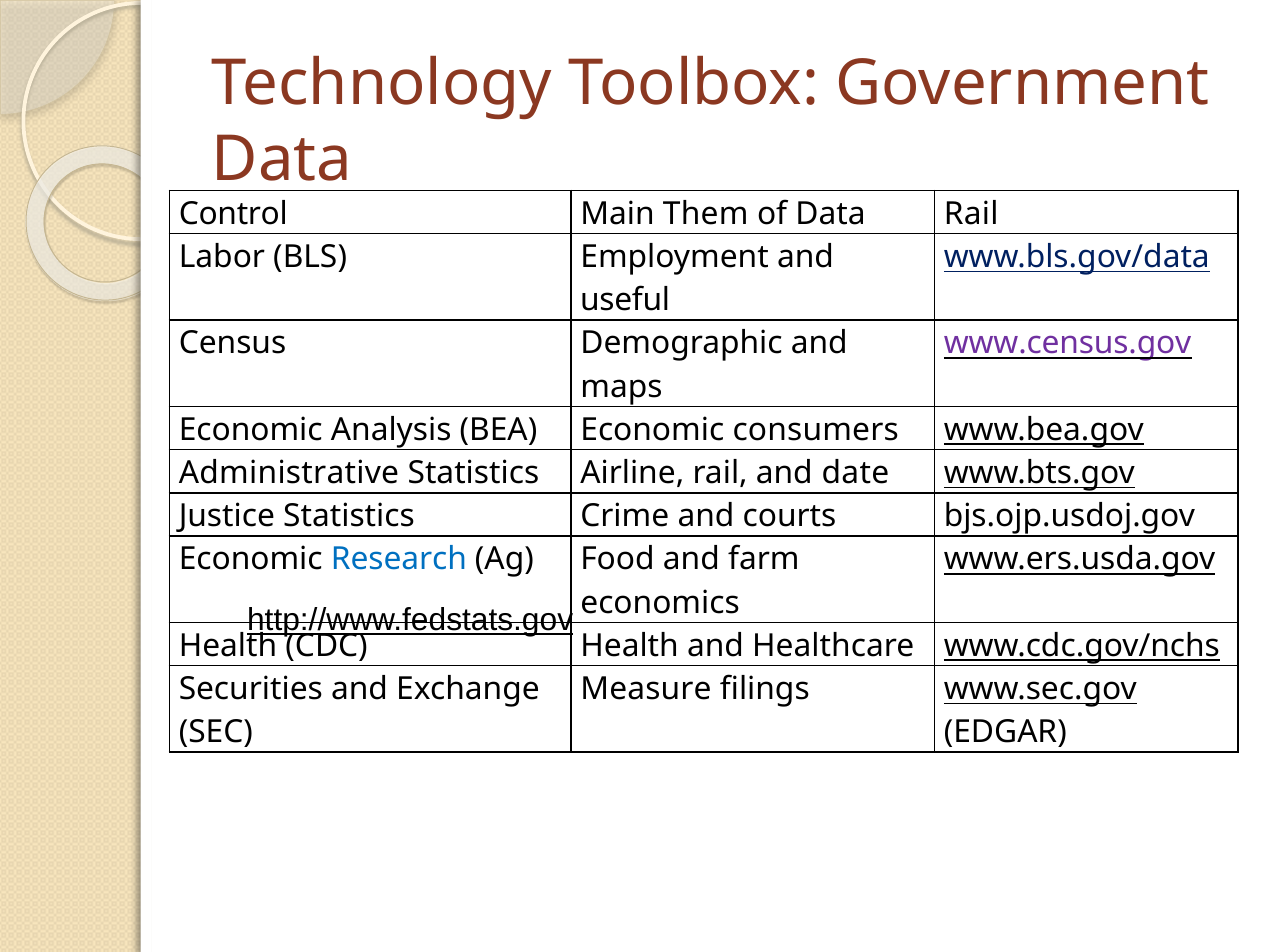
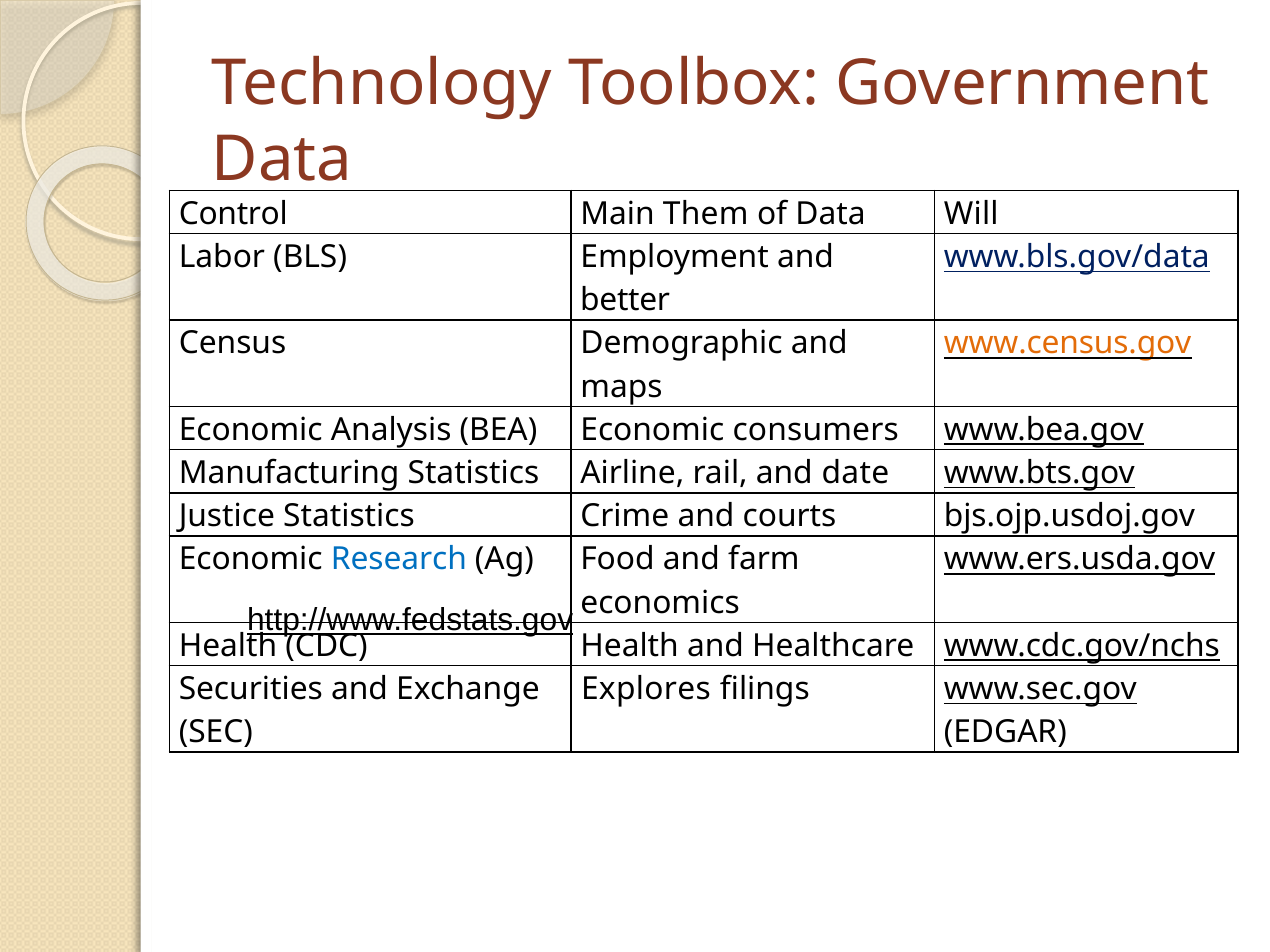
Data Rail: Rail -> Will
useful: useful -> better
www.census.gov colour: purple -> orange
Administrative: Administrative -> Manufacturing
Measure: Measure -> Explores
